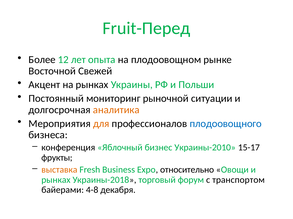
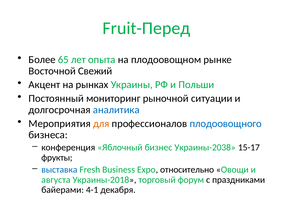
12: 12 -> 65
Свежей: Свежей -> Свежий
аналитика colour: orange -> blue
Украины-2010: Украины-2010 -> Украины-2038
выставка colour: orange -> blue
рынках at (56, 180): рынках -> августа
транспортом: транспортом -> праздниками
4-8: 4-8 -> 4-1
